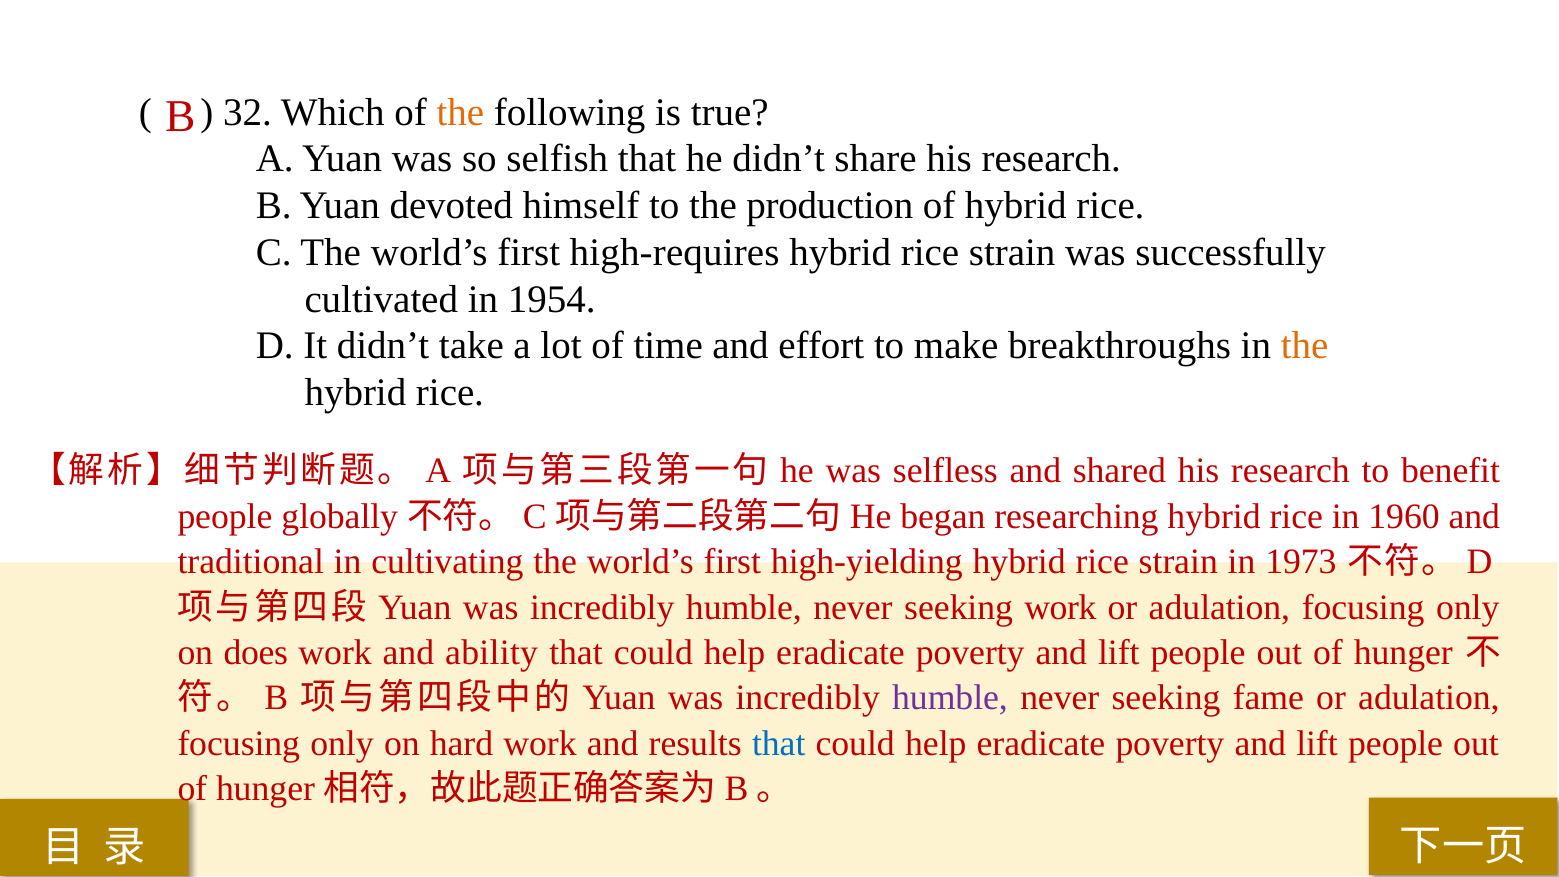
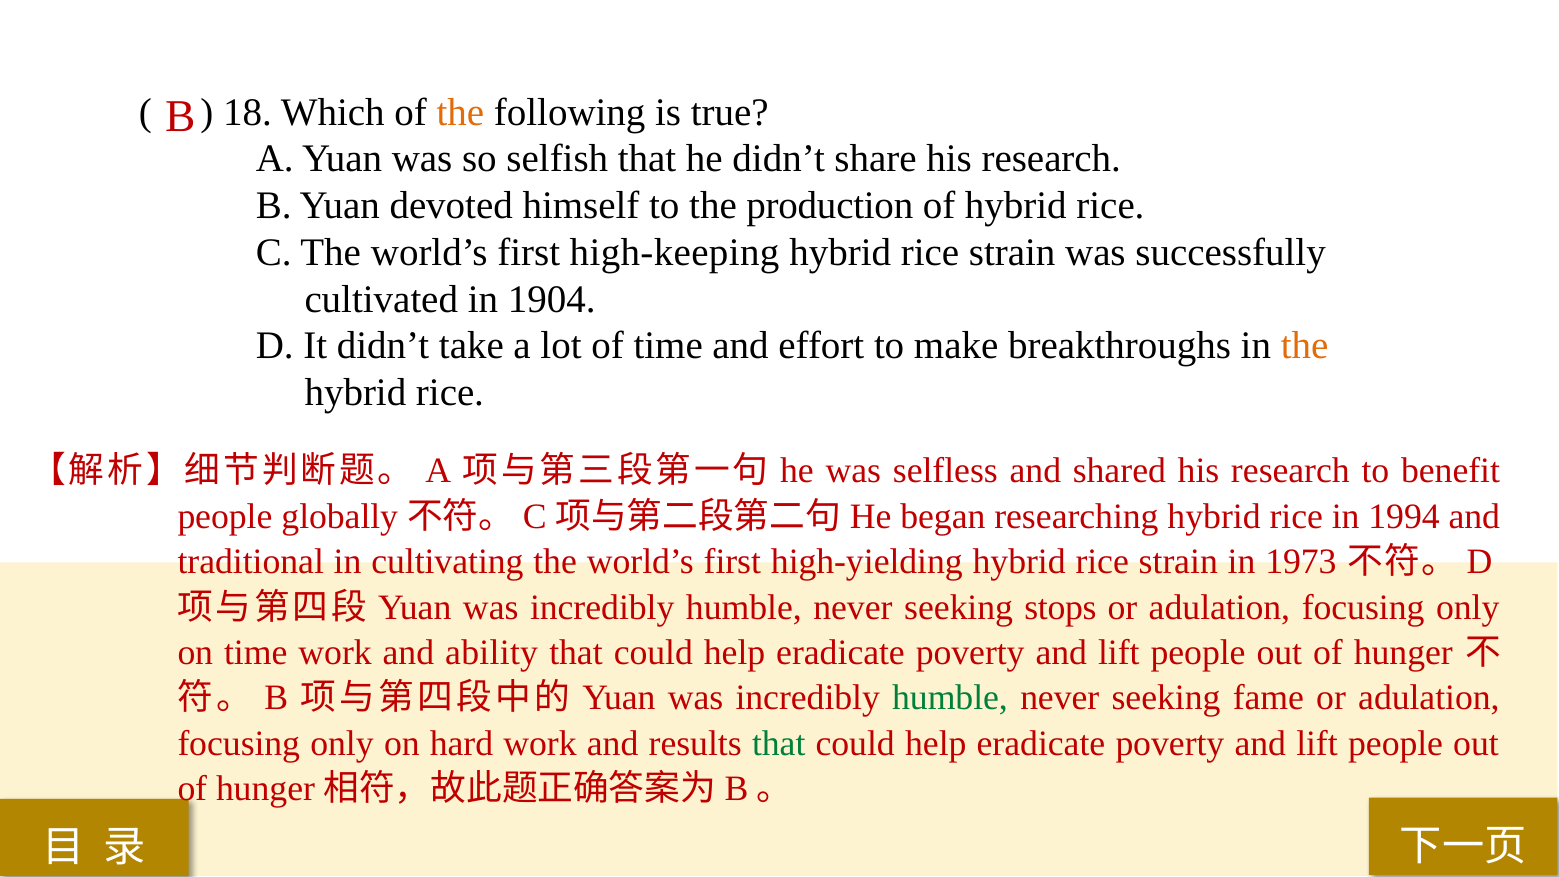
32: 32 -> 18
high-requires: high-requires -> high-keeping
1954: 1954 -> 1904
1960: 1960 -> 1994
seeking work: work -> stops
on does: does -> time
humble at (950, 698) colour: purple -> green
that at (779, 744) colour: blue -> green
